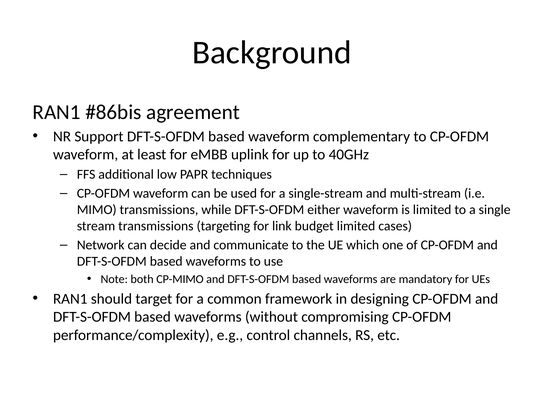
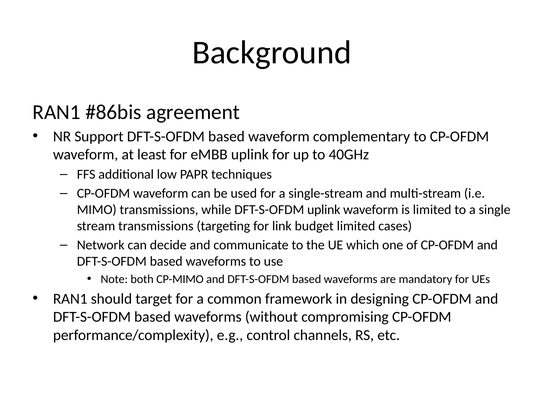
DFT-S-OFDM either: either -> uplink
